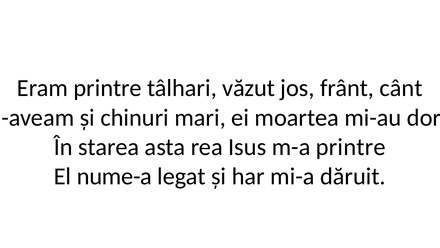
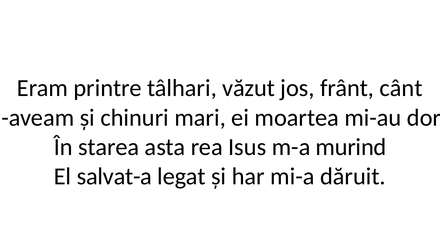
m-a printre: printre -> murind
nume-a: nume-a -> salvat-a
